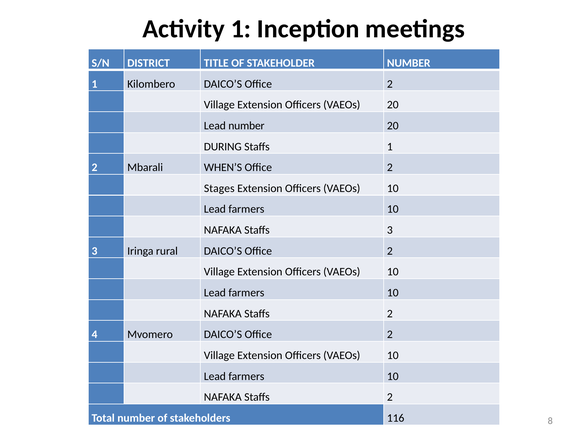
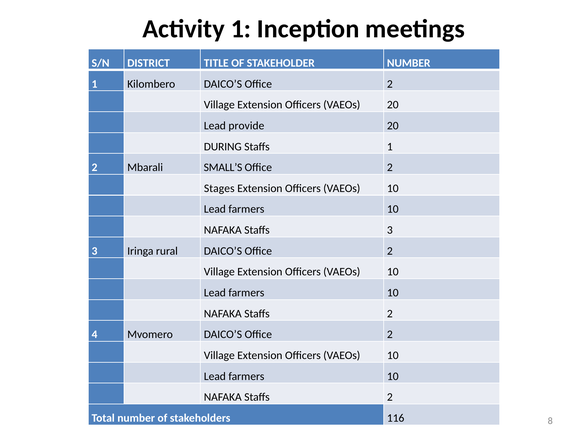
Lead number: number -> provide
WHEN’S: WHEN’S -> SMALL’S
